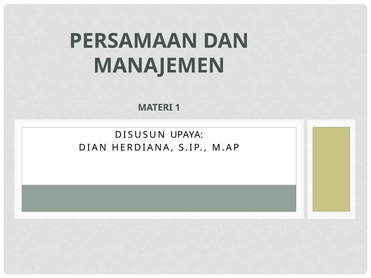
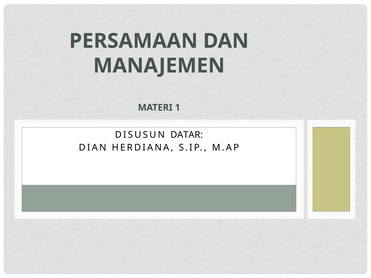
UPAYA: UPAYA -> DATAR
